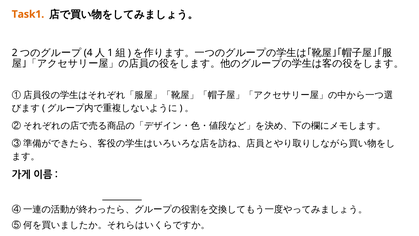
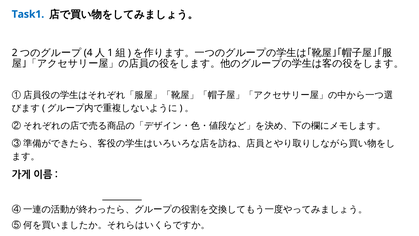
Task1 colour: orange -> blue
